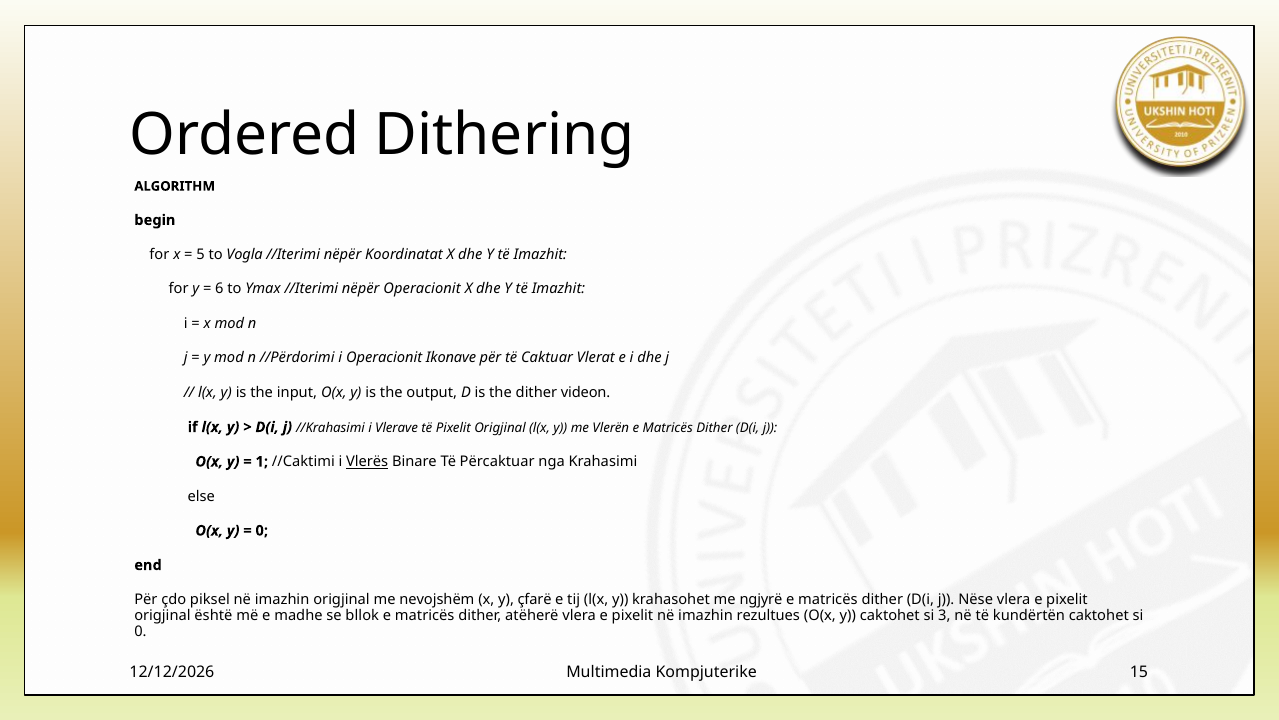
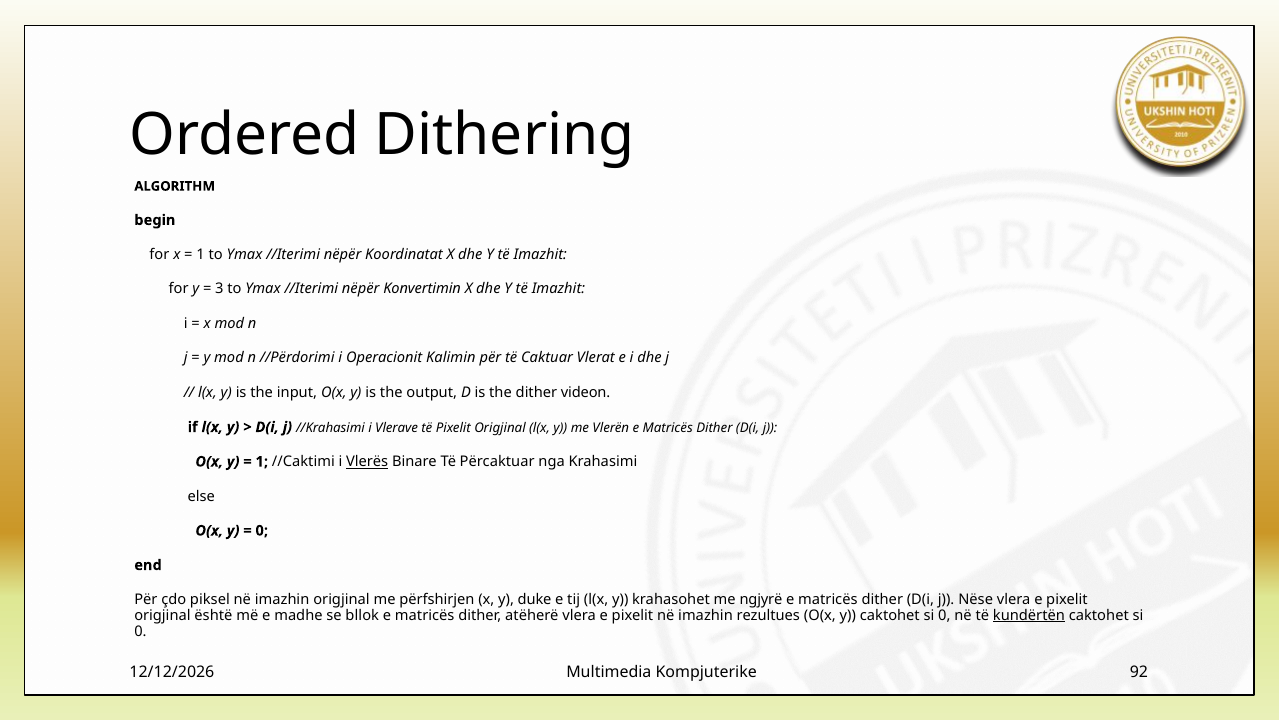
5 at (201, 254): 5 -> 1
Vogla at (245, 254): Vogla -> Ymax
6: 6 -> 3
nëpër Operacionit: Operacionit -> Konvertimin
Ikonave: Ikonave -> Kalimin
nevojshëm: nevojshëm -> përfshirjen
çfarë: çfarë -> duke
y caktohet si 3: 3 -> 0
kundërtën underline: none -> present
15: 15 -> 92
